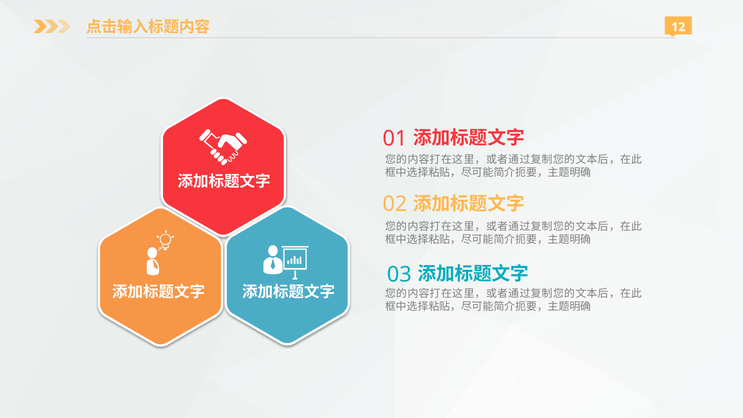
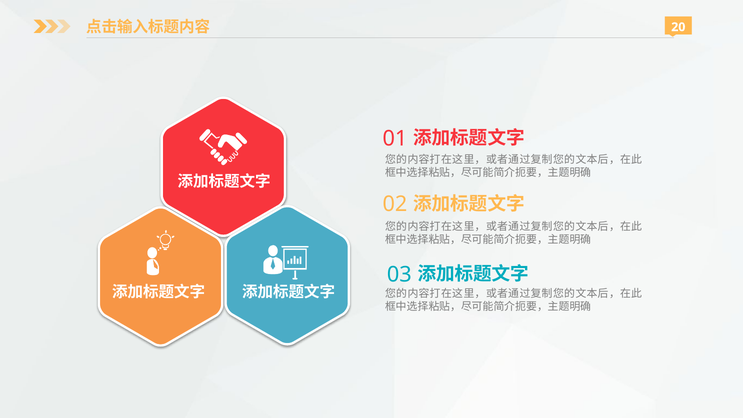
12: 12 -> 20
